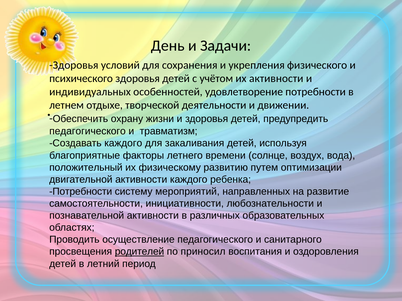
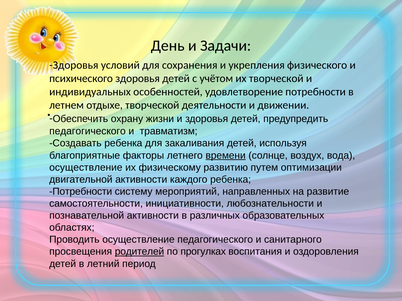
их активности: активности -> творческой
Создавать каждого: каждого -> ребенка
времени underline: none -> present
положительный at (86, 168): положительный -> осуществление
приносил: приносил -> прогулках
